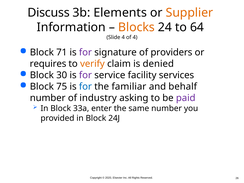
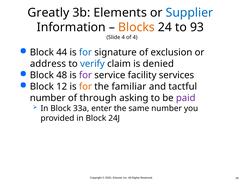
Discuss: Discuss -> Greatly
Supplier colour: orange -> blue
64: 64 -> 93
71: 71 -> 44
for at (85, 52) colour: purple -> blue
providers: providers -> exclusion
requires: requires -> address
verify colour: orange -> blue
30: 30 -> 48
75: 75 -> 12
for at (85, 86) colour: blue -> orange
behalf: behalf -> tactful
industry: industry -> through
